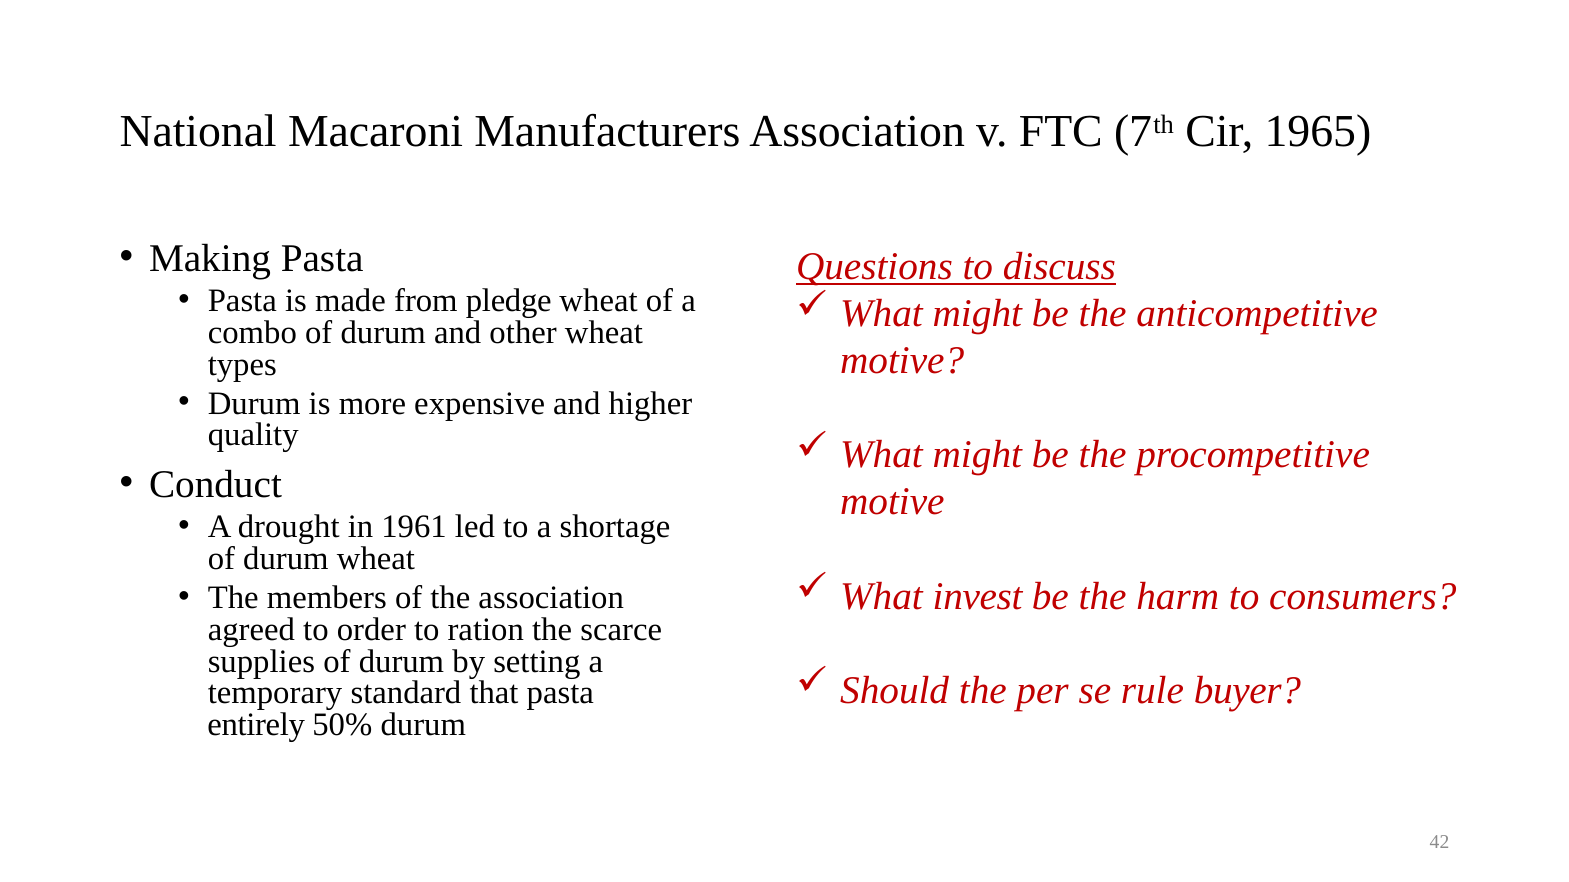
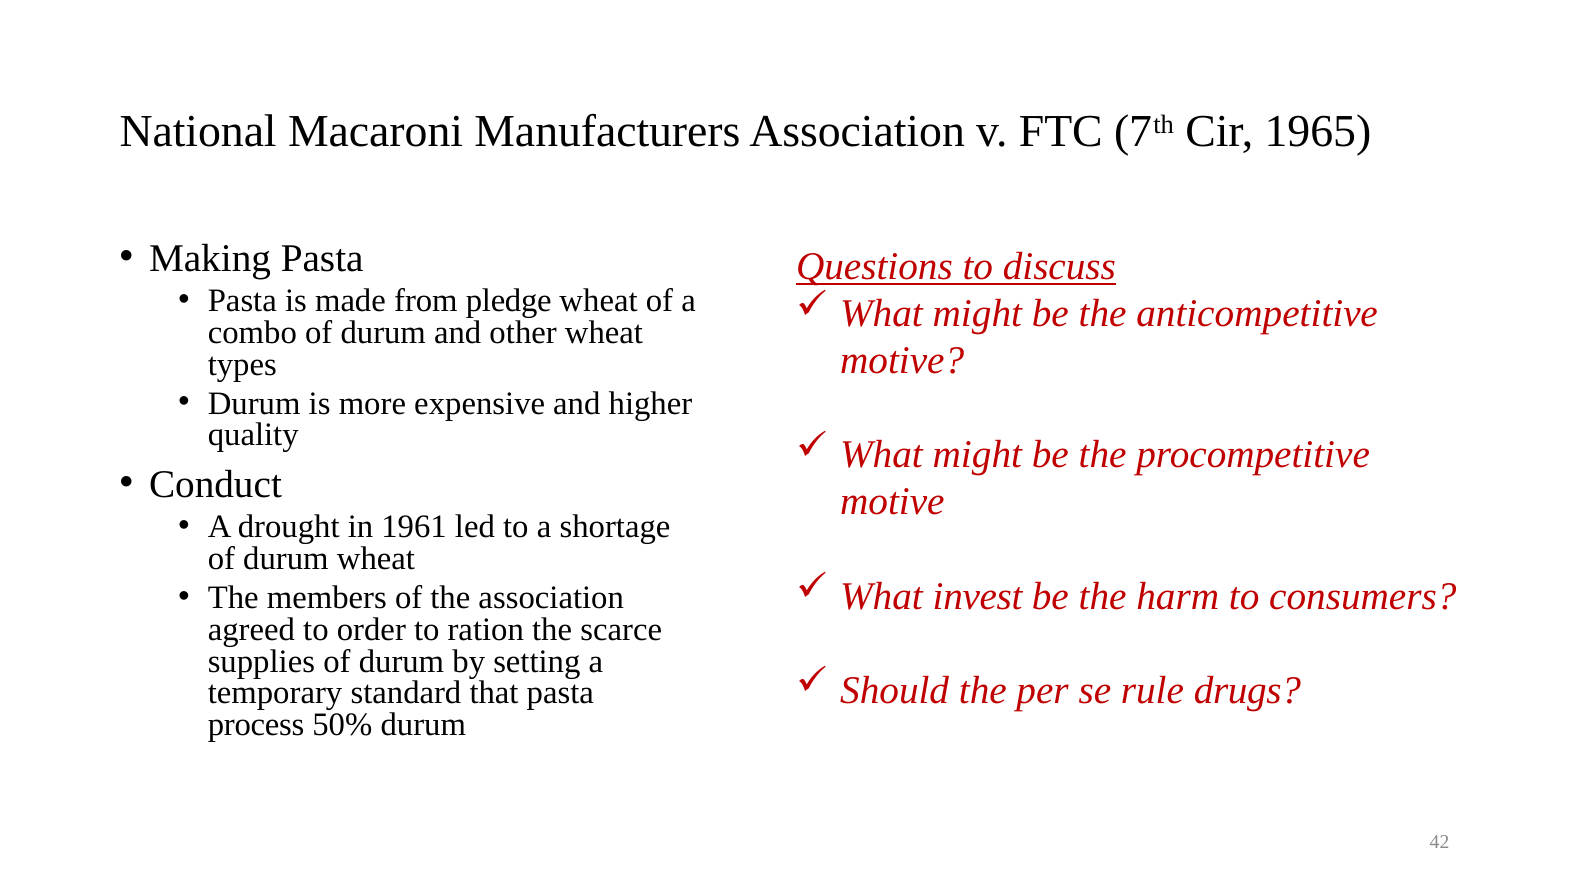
buyer: buyer -> drugs
entirely: entirely -> process
